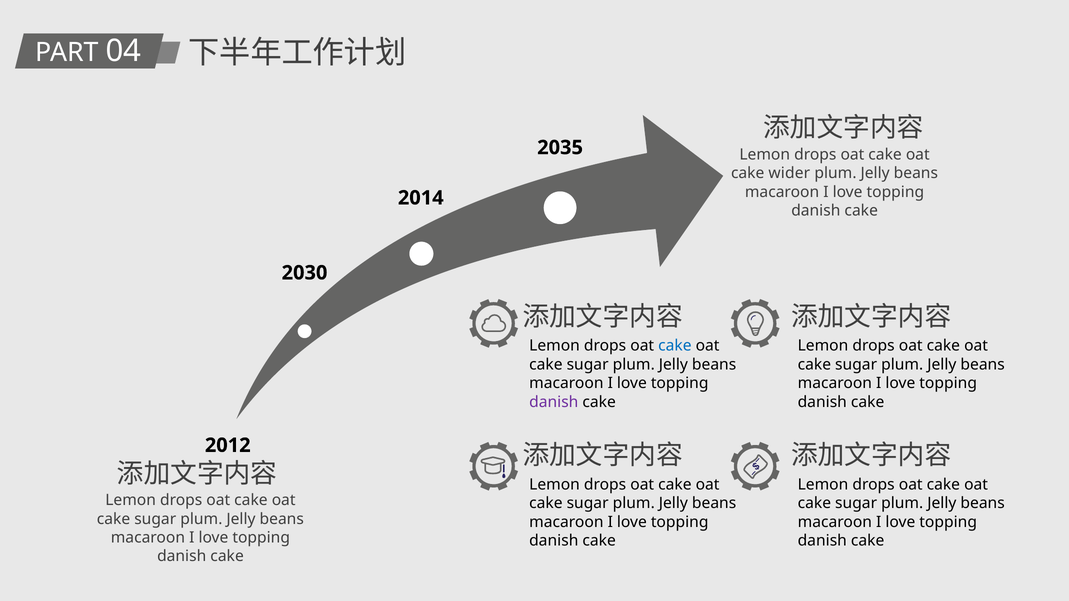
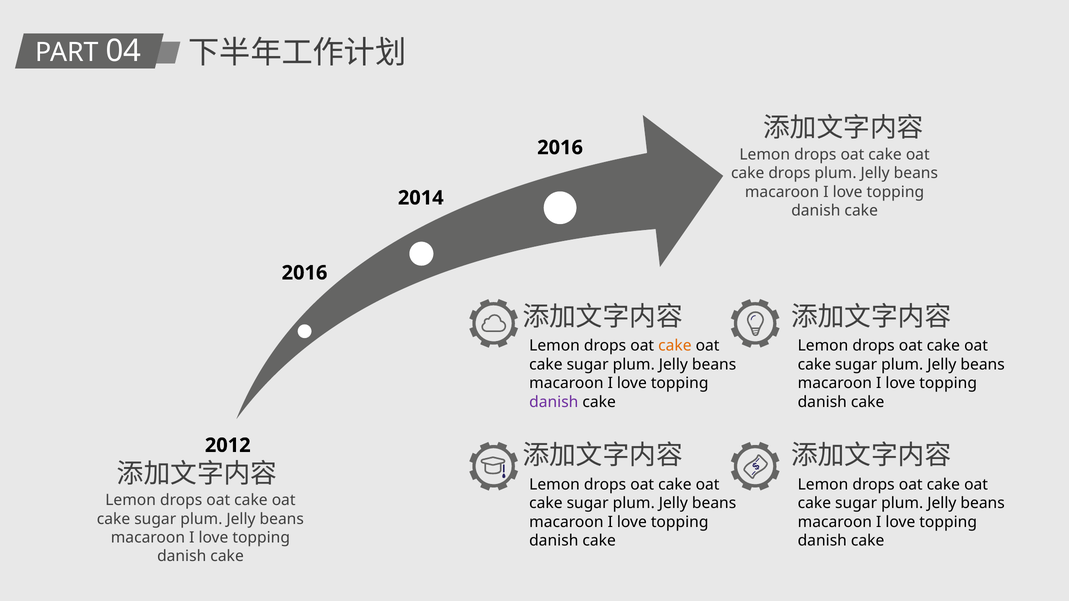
2035 at (560, 148): 2035 -> 2016
cake wider: wider -> drops
2030 at (305, 273): 2030 -> 2016
cake at (675, 346) colour: blue -> orange
